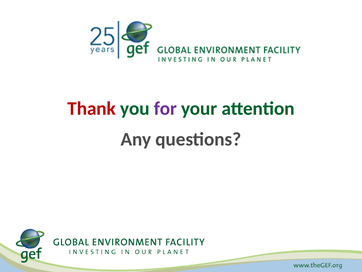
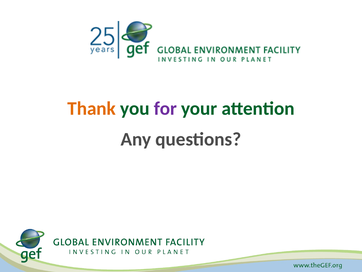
Thank colour: red -> orange
